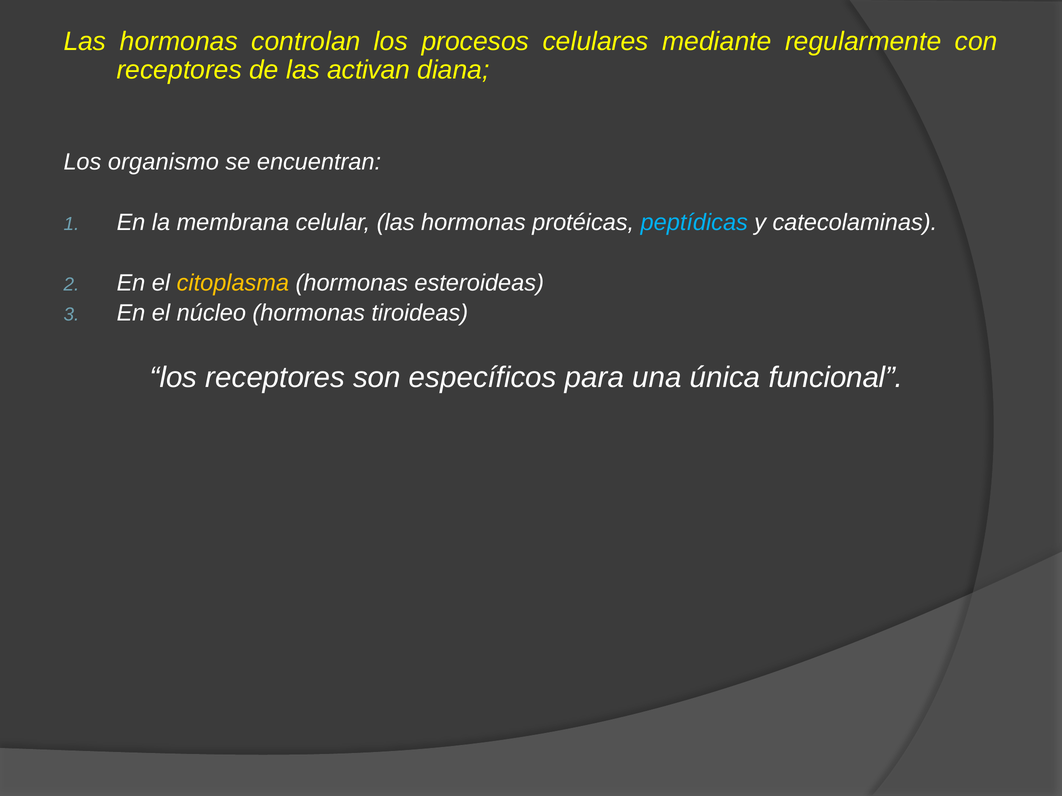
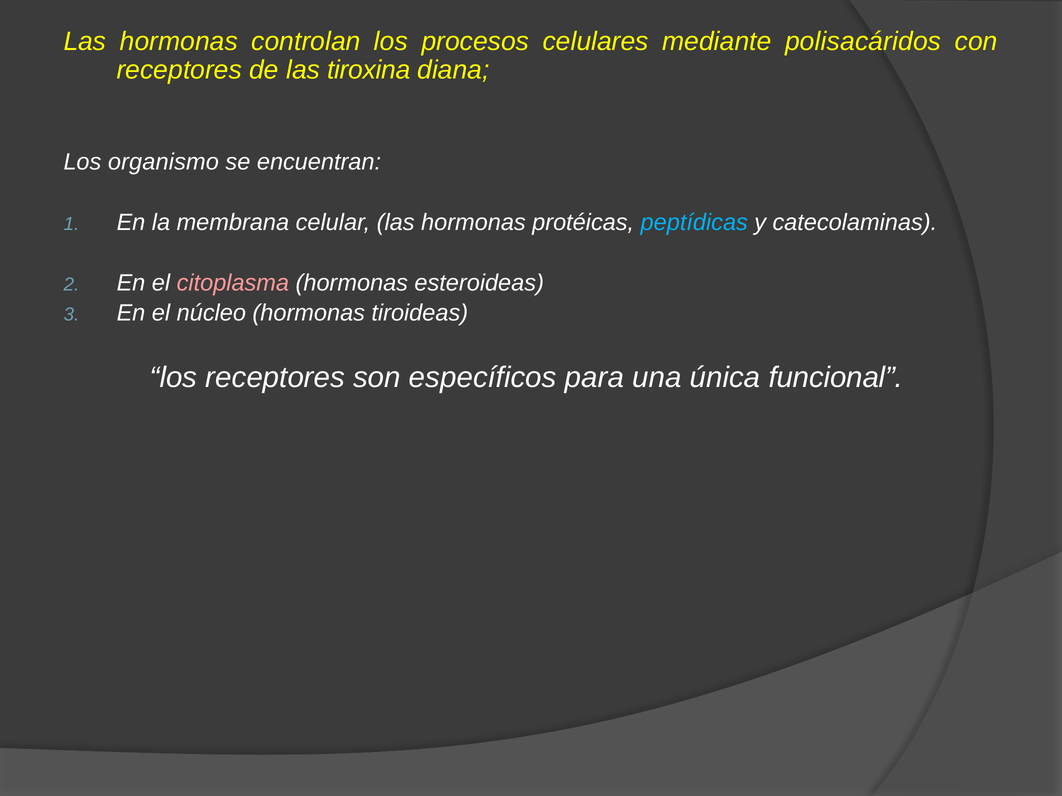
regularmente: regularmente -> polisacáridos
activan: activan -> tiroxina
citoplasma colour: yellow -> pink
